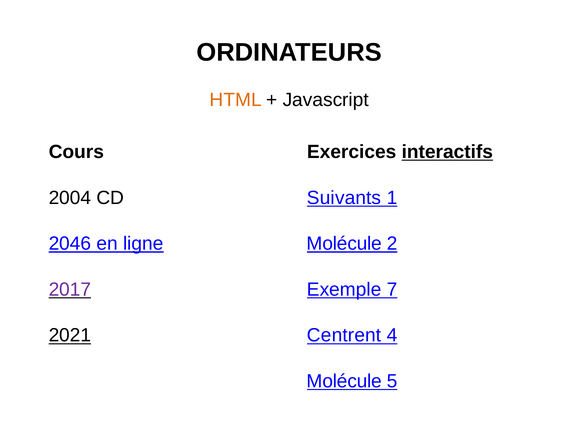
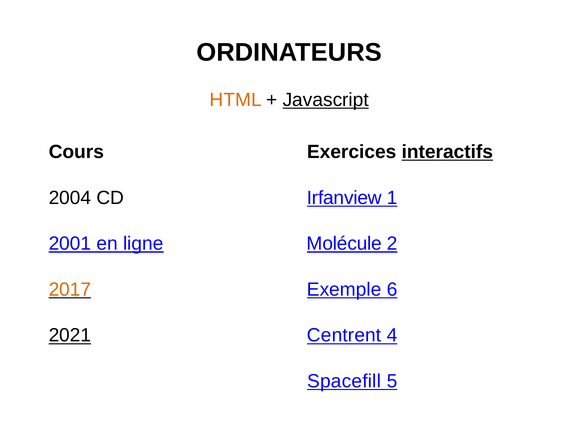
Javascript underline: none -> present
Suivants: Suivants -> Irfanview
2046: 2046 -> 2001
2017 colour: purple -> orange
7: 7 -> 6
Molécule at (344, 382): Molécule -> Spacefill
